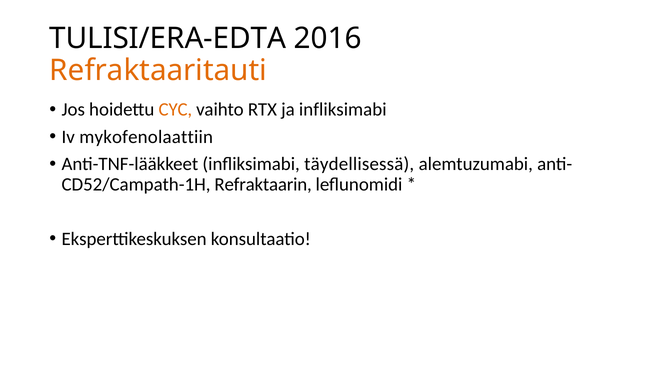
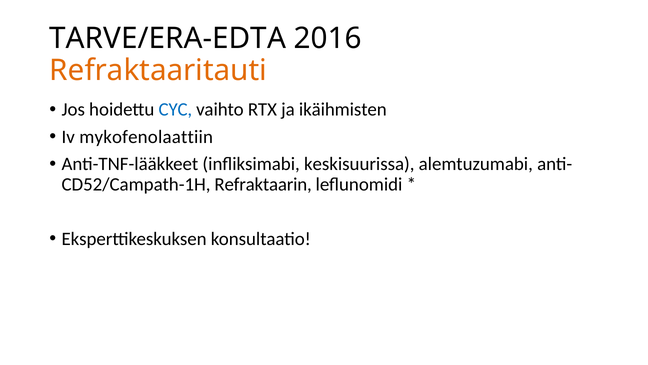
TULISI/ERA-EDTA: TULISI/ERA-EDTA -> TARVE/ERA-EDTA
CYC colour: orange -> blue
ja infliksimabi: infliksimabi -> ikäihmisten
täydellisessä: täydellisessä -> keskisuurissa
